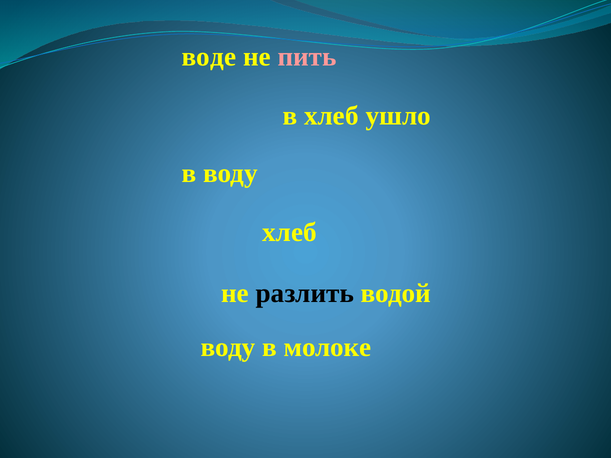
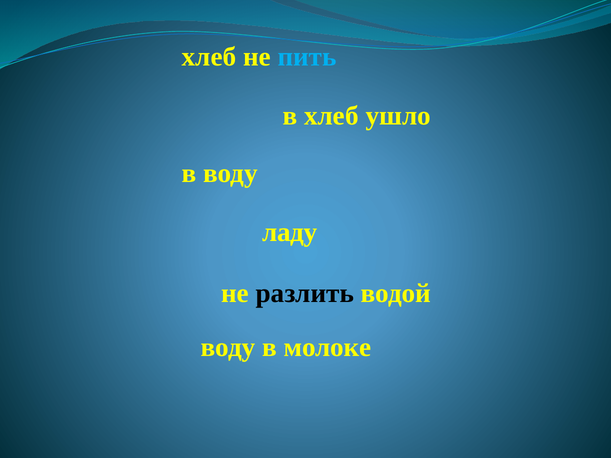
воде at (209, 57): воде -> хлеб
пить colour: pink -> light blue
хлеб at (290, 232): хлеб -> ладу
